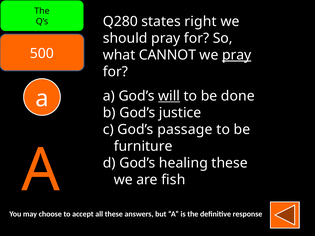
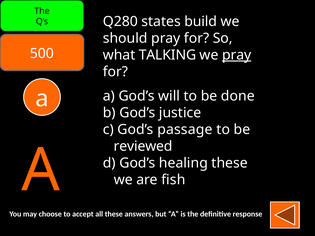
right: right -> build
CANNOT: CANNOT -> TALKING
will underline: present -> none
furniture: furniture -> reviewed
